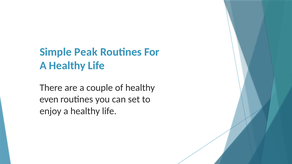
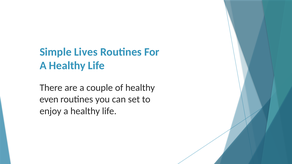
Peak: Peak -> Lives
